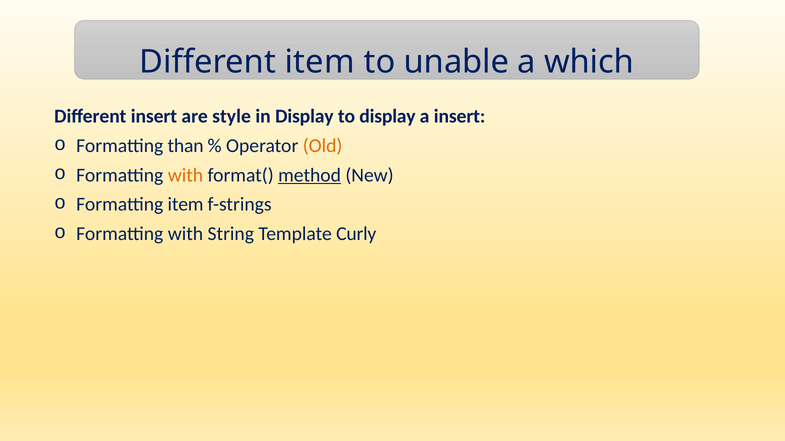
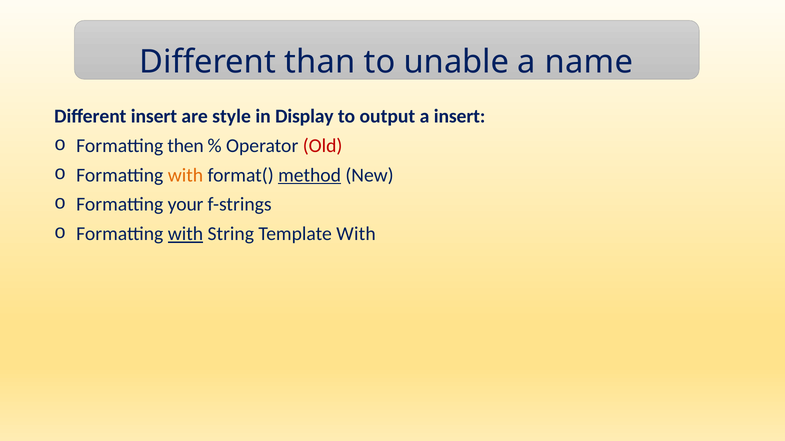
Different item: item -> than
which: which -> name
to display: display -> output
than: than -> then
Old colour: orange -> red
Formatting item: item -> your
with at (185, 234) underline: none -> present
Template Curly: Curly -> With
